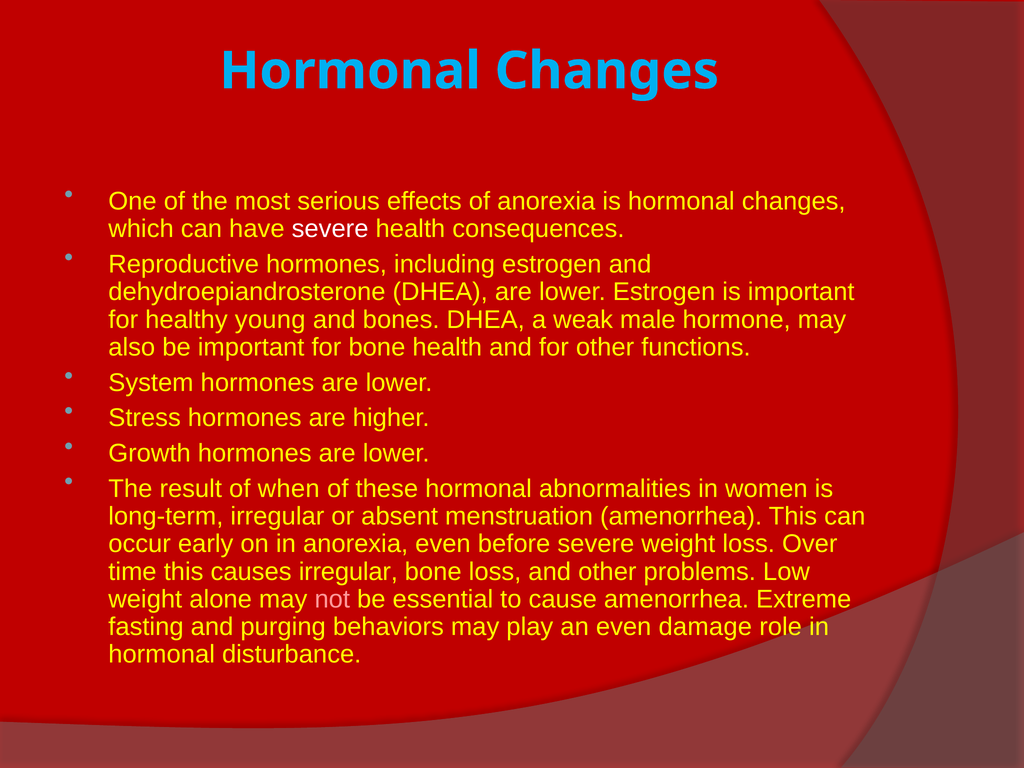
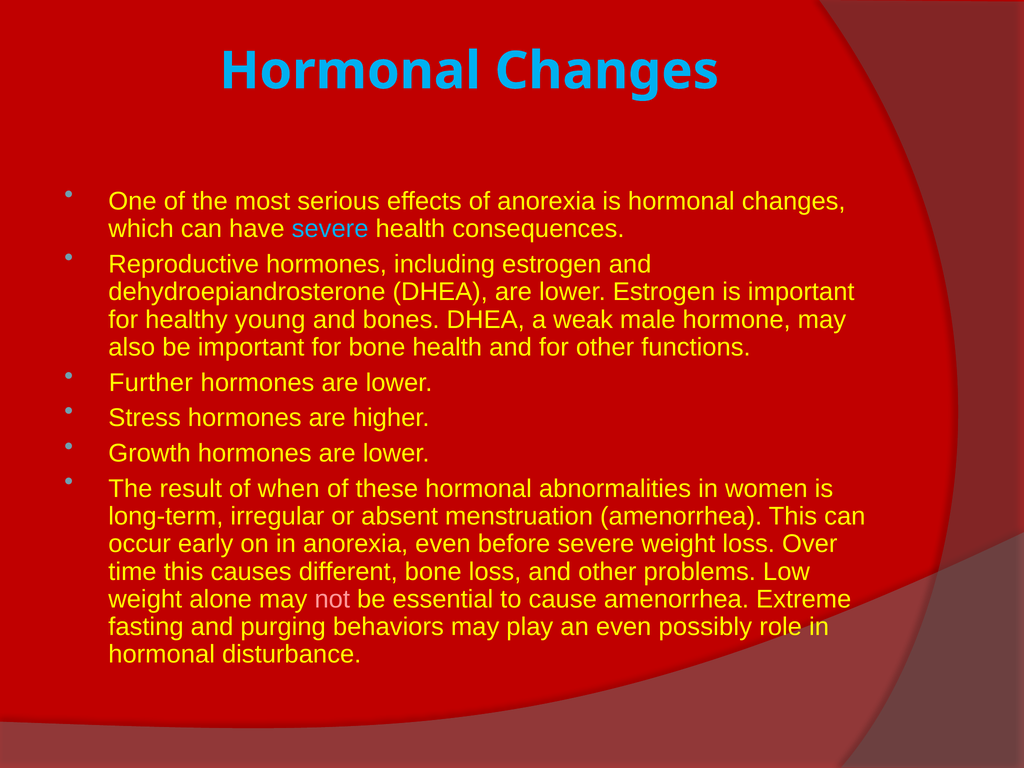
severe at (330, 229) colour: white -> light blue
System: System -> Further
causes irregular: irregular -> different
damage: damage -> possibly
